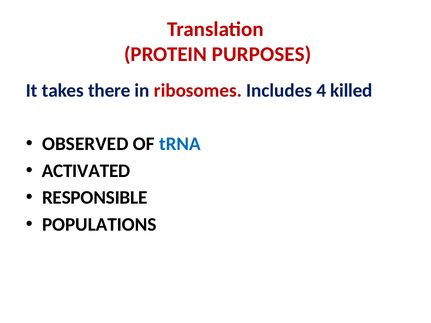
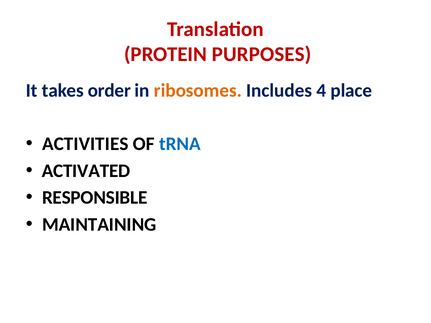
there: there -> order
ribosomes colour: red -> orange
killed: killed -> place
OBSERVED: OBSERVED -> ACTIVITIES
POPULATIONS: POPULATIONS -> MAINTAINING
